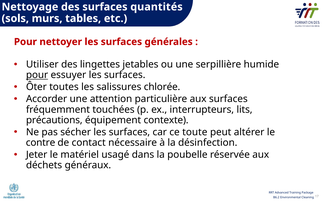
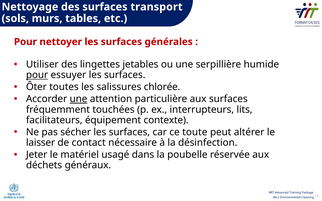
quantités: quantités -> transport
une at (79, 99) underline: none -> present
précautions: précautions -> facilitateurs
contre: contre -> laisser
